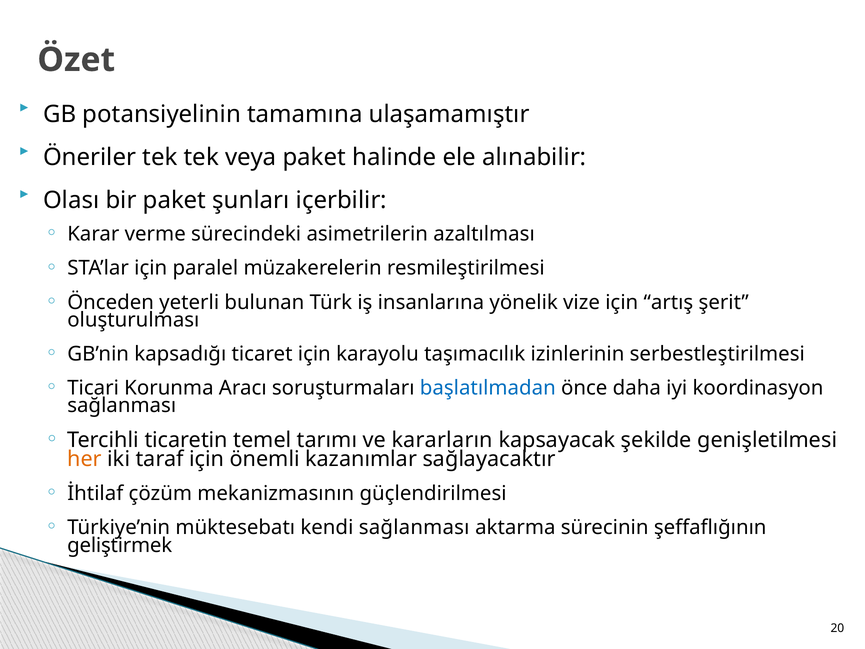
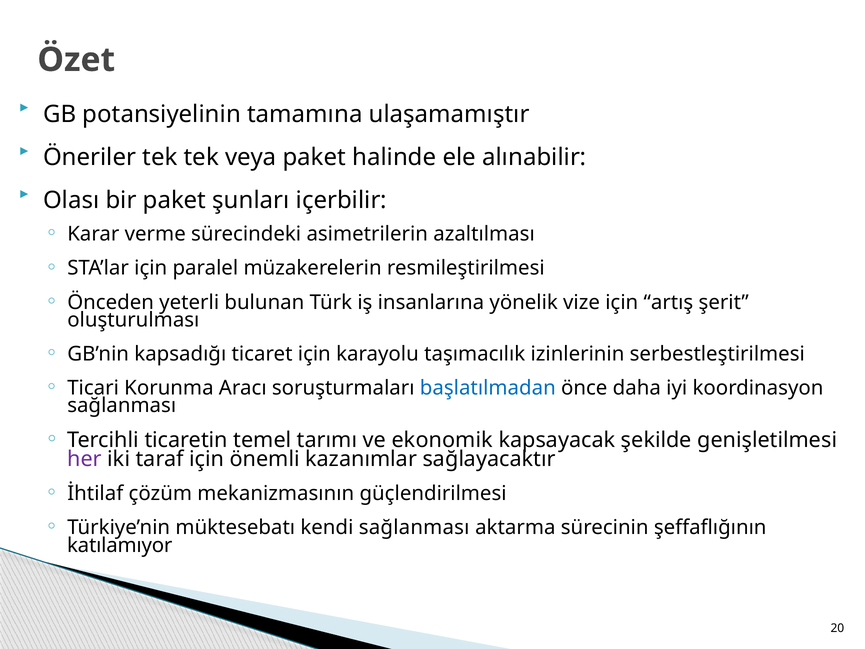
kararların: kararların -> ekonomik
her colour: orange -> purple
geliştirmek: geliştirmek -> katılamıyor
